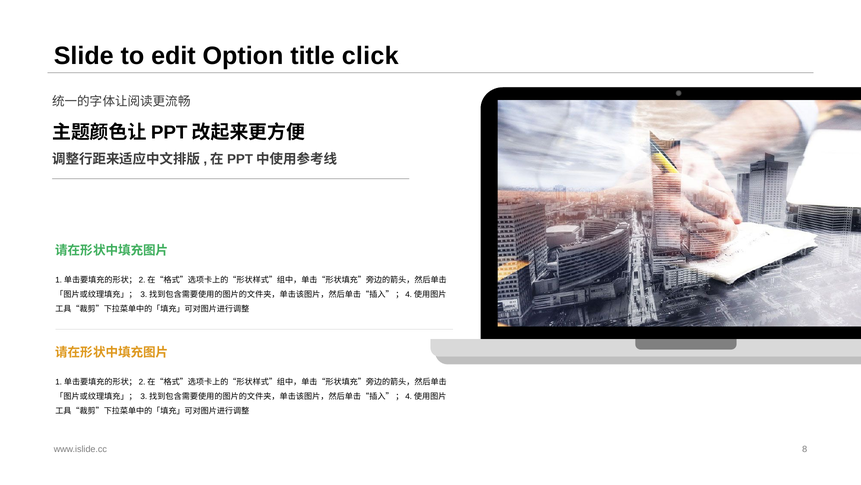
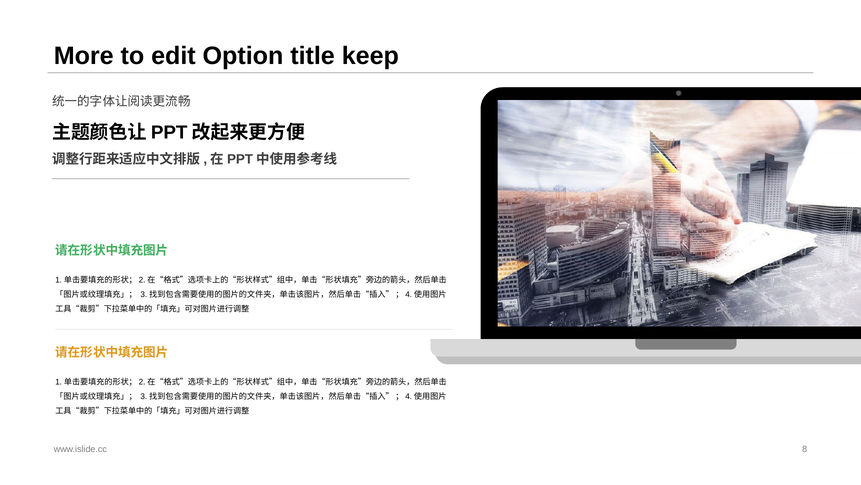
Slide: Slide -> More
click: click -> keep
